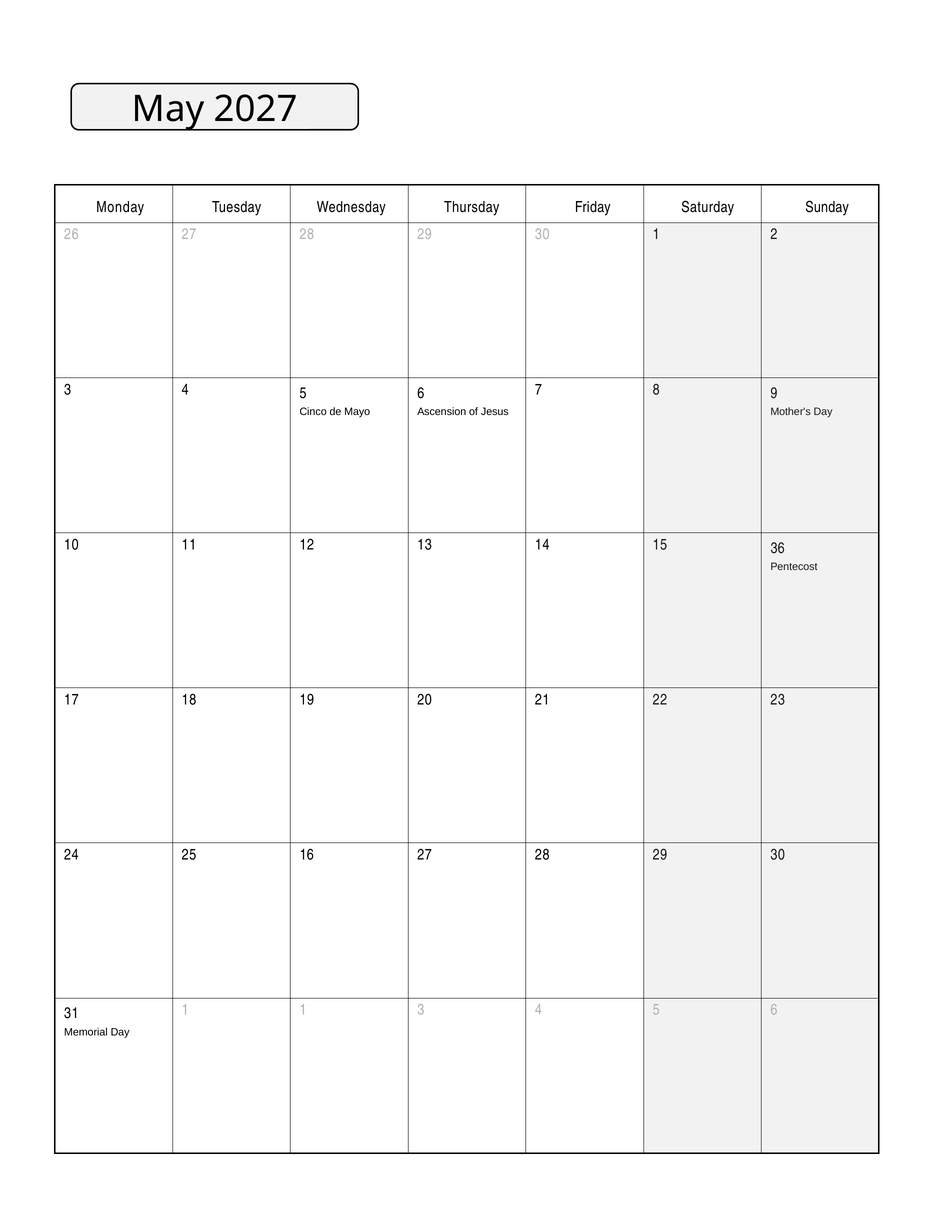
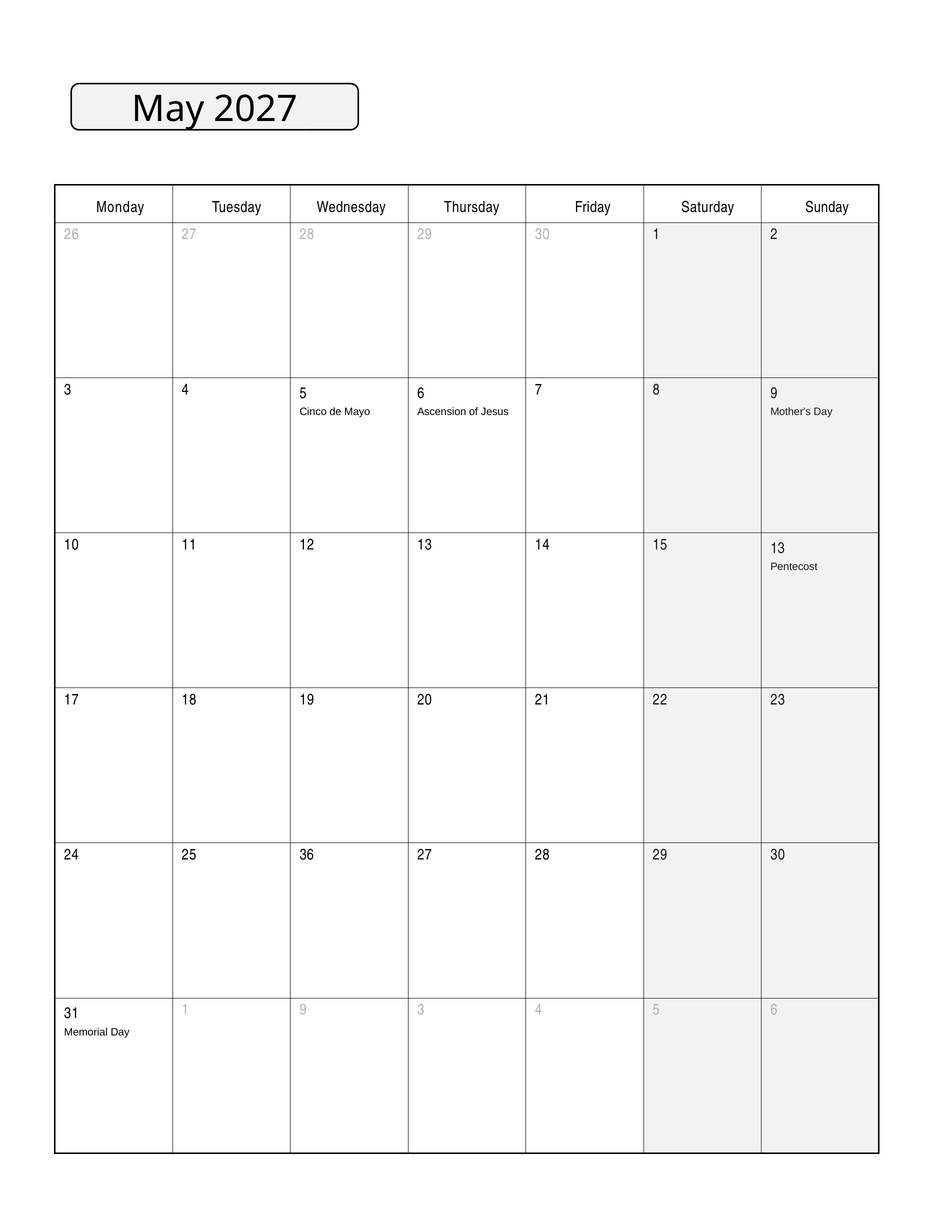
15 36: 36 -> 13
16: 16 -> 36
1 1: 1 -> 9
